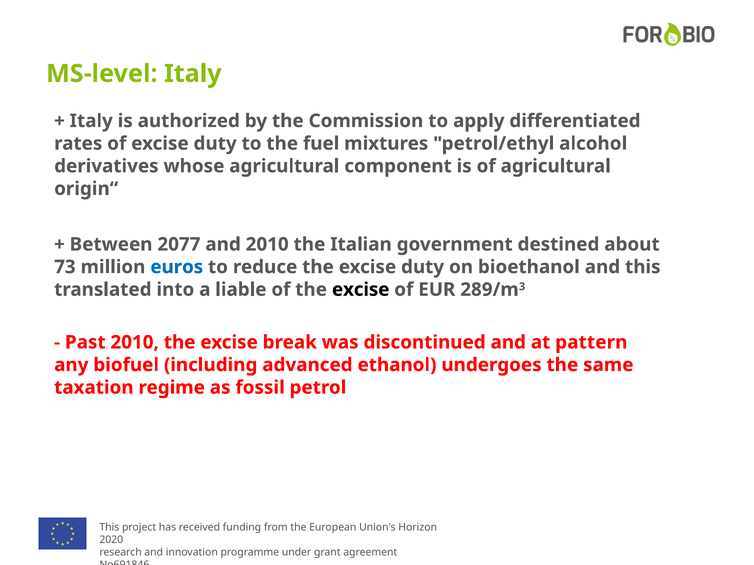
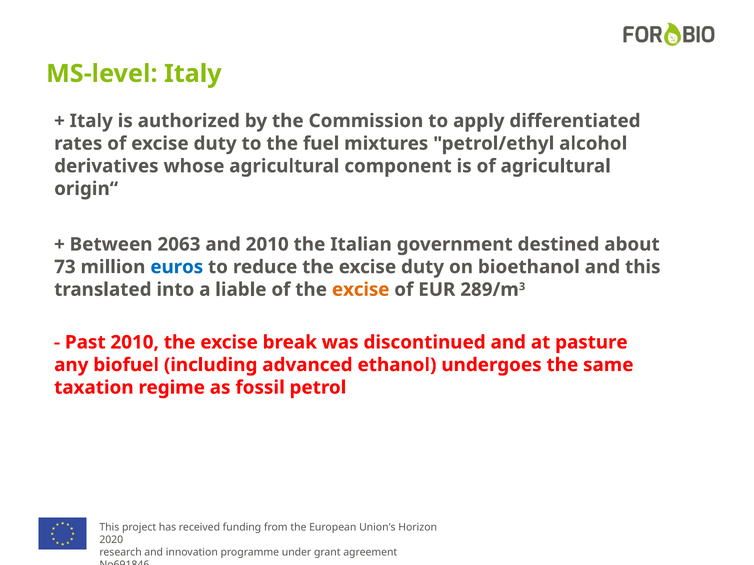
2077: 2077 -> 2063
excise at (361, 290) colour: black -> orange
pattern: pattern -> pasture
